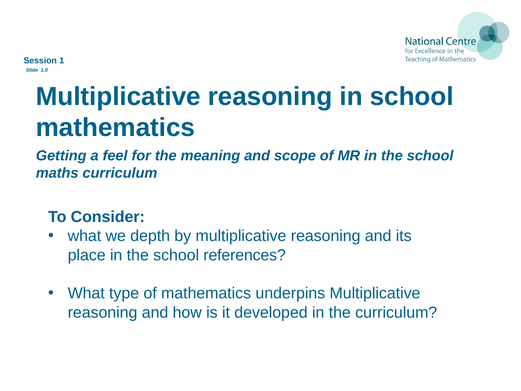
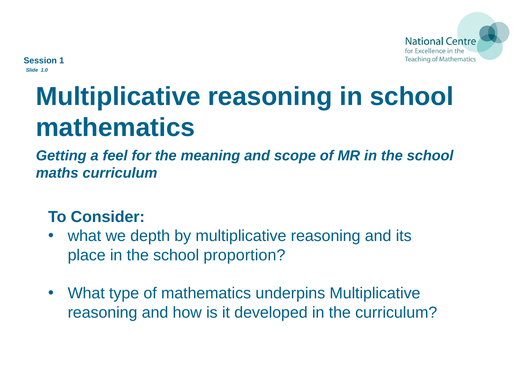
references: references -> proportion
